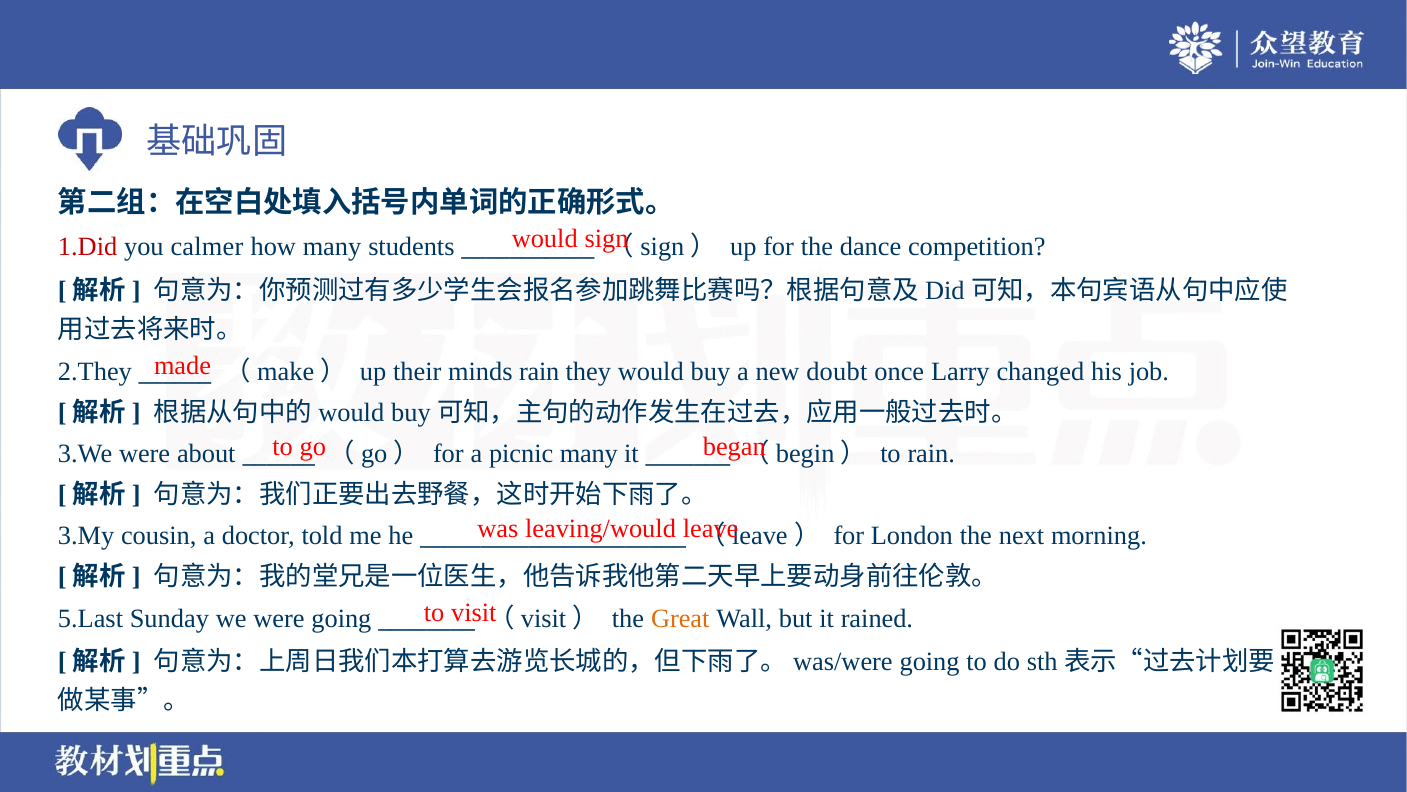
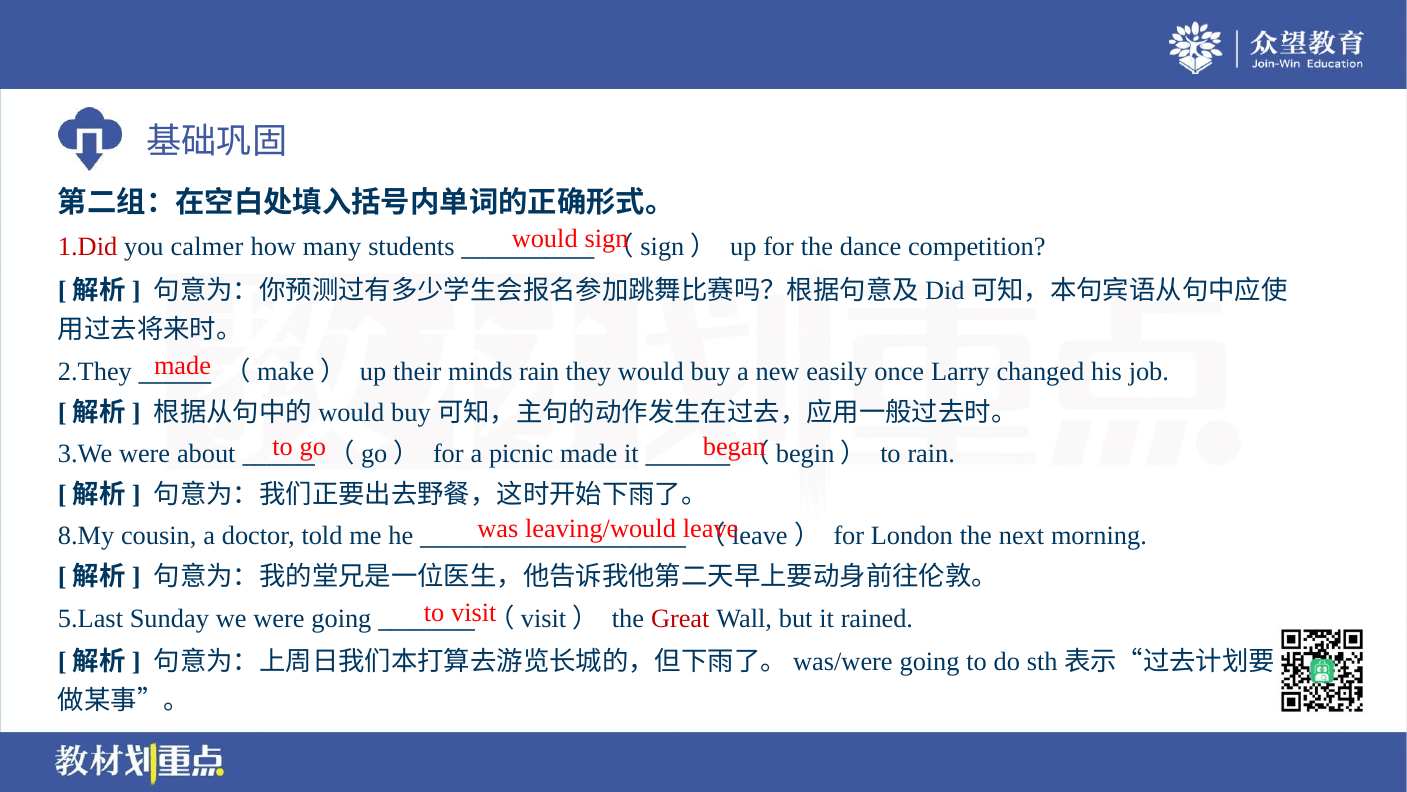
doubt: doubt -> easily
picnic many: many -> made
3.My: 3.My -> 8.My
Great colour: orange -> red
